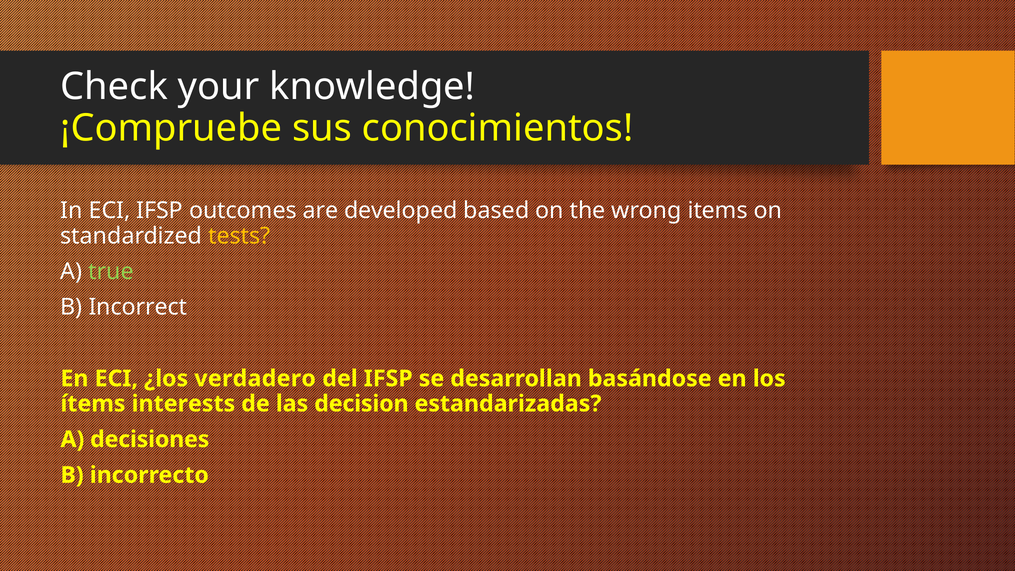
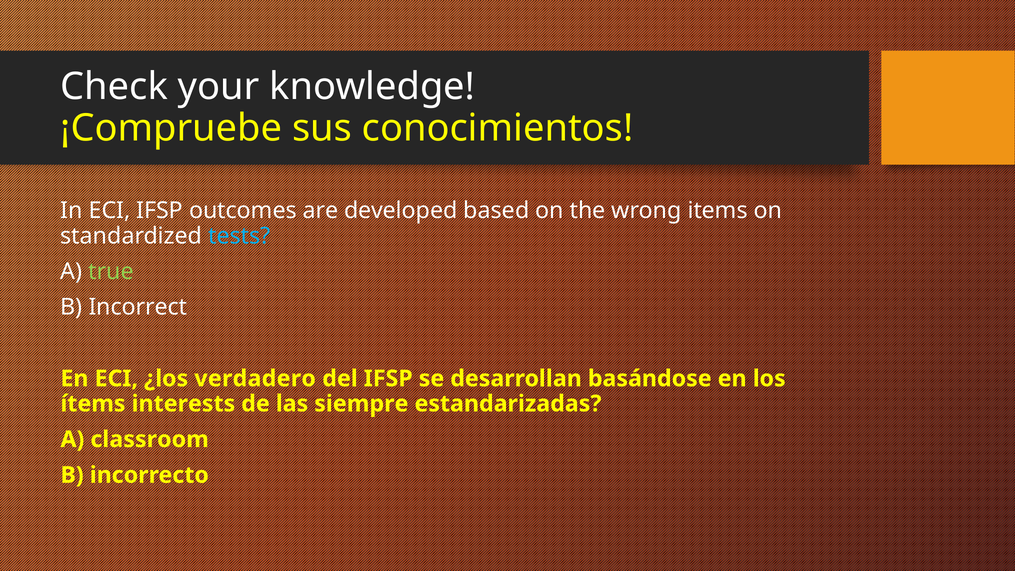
tests colour: yellow -> light blue
decision: decision -> siempre
decisiones: decisiones -> classroom
